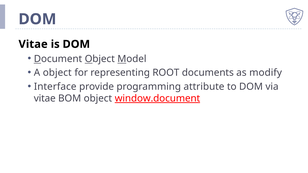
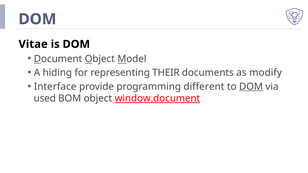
A object: object -> hiding
ROOT: ROOT -> THEIR
attribute: attribute -> different
DOM at (251, 87) underline: none -> present
vitae at (45, 99): vitae -> used
